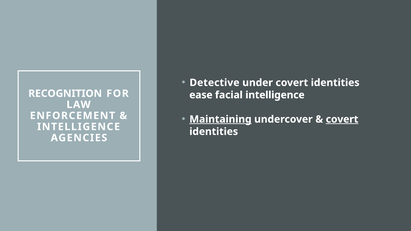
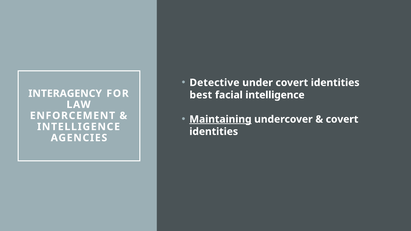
RECOGNITION: RECOGNITION -> INTERAGENCY
ease: ease -> best
covert at (342, 119) underline: present -> none
